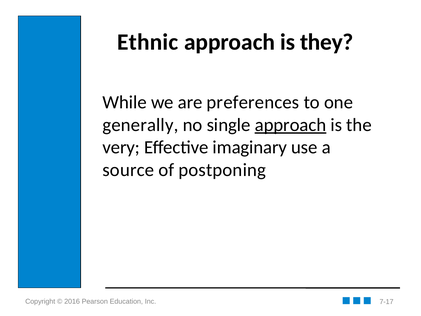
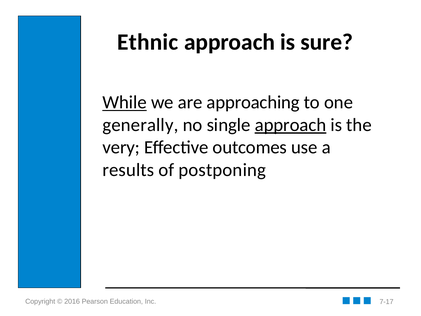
they: they -> sure
While underline: none -> present
preferences: preferences -> approaching
imaginary: imaginary -> outcomes
source: source -> results
